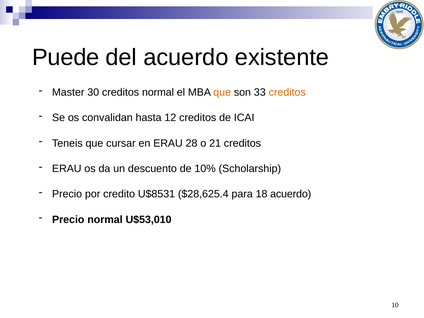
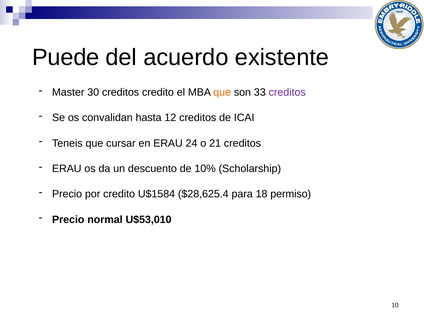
creditos normal: normal -> credito
creditos at (287, 92) colour: orange -> purple
28: 28 -> 24
U$8531: U$8531 -> U$1584
18 acuerdo: acuerdo -> permiso
